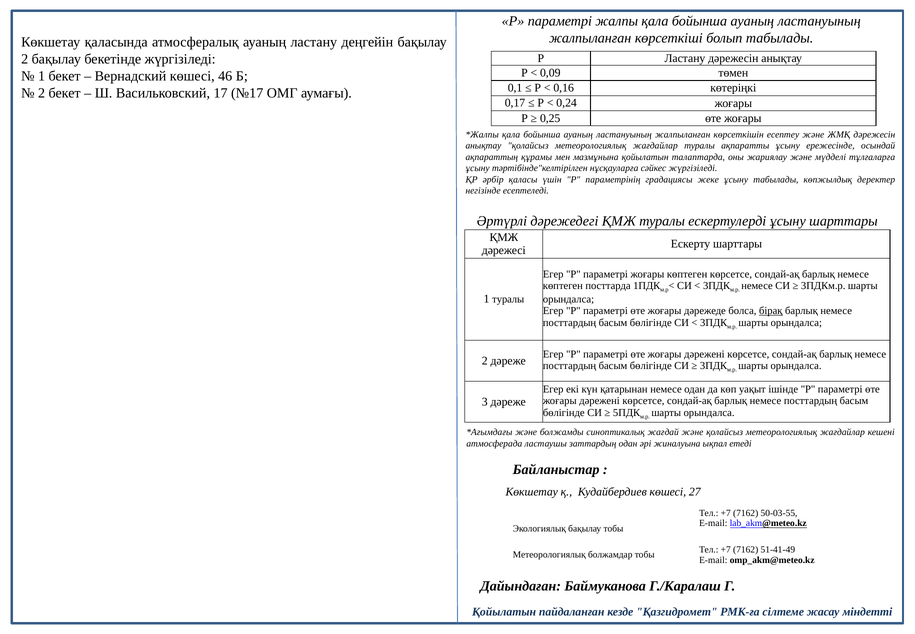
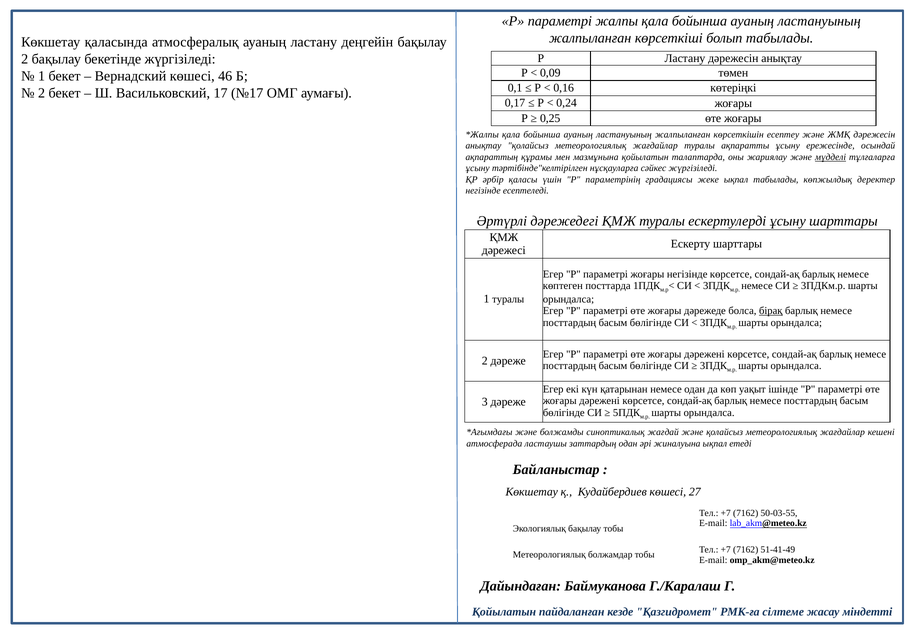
мүдделі underline: none -> present
жеке ұсыну: ұсыну -> ықпал
жоғары көптеген: көптеген -> негізінде
